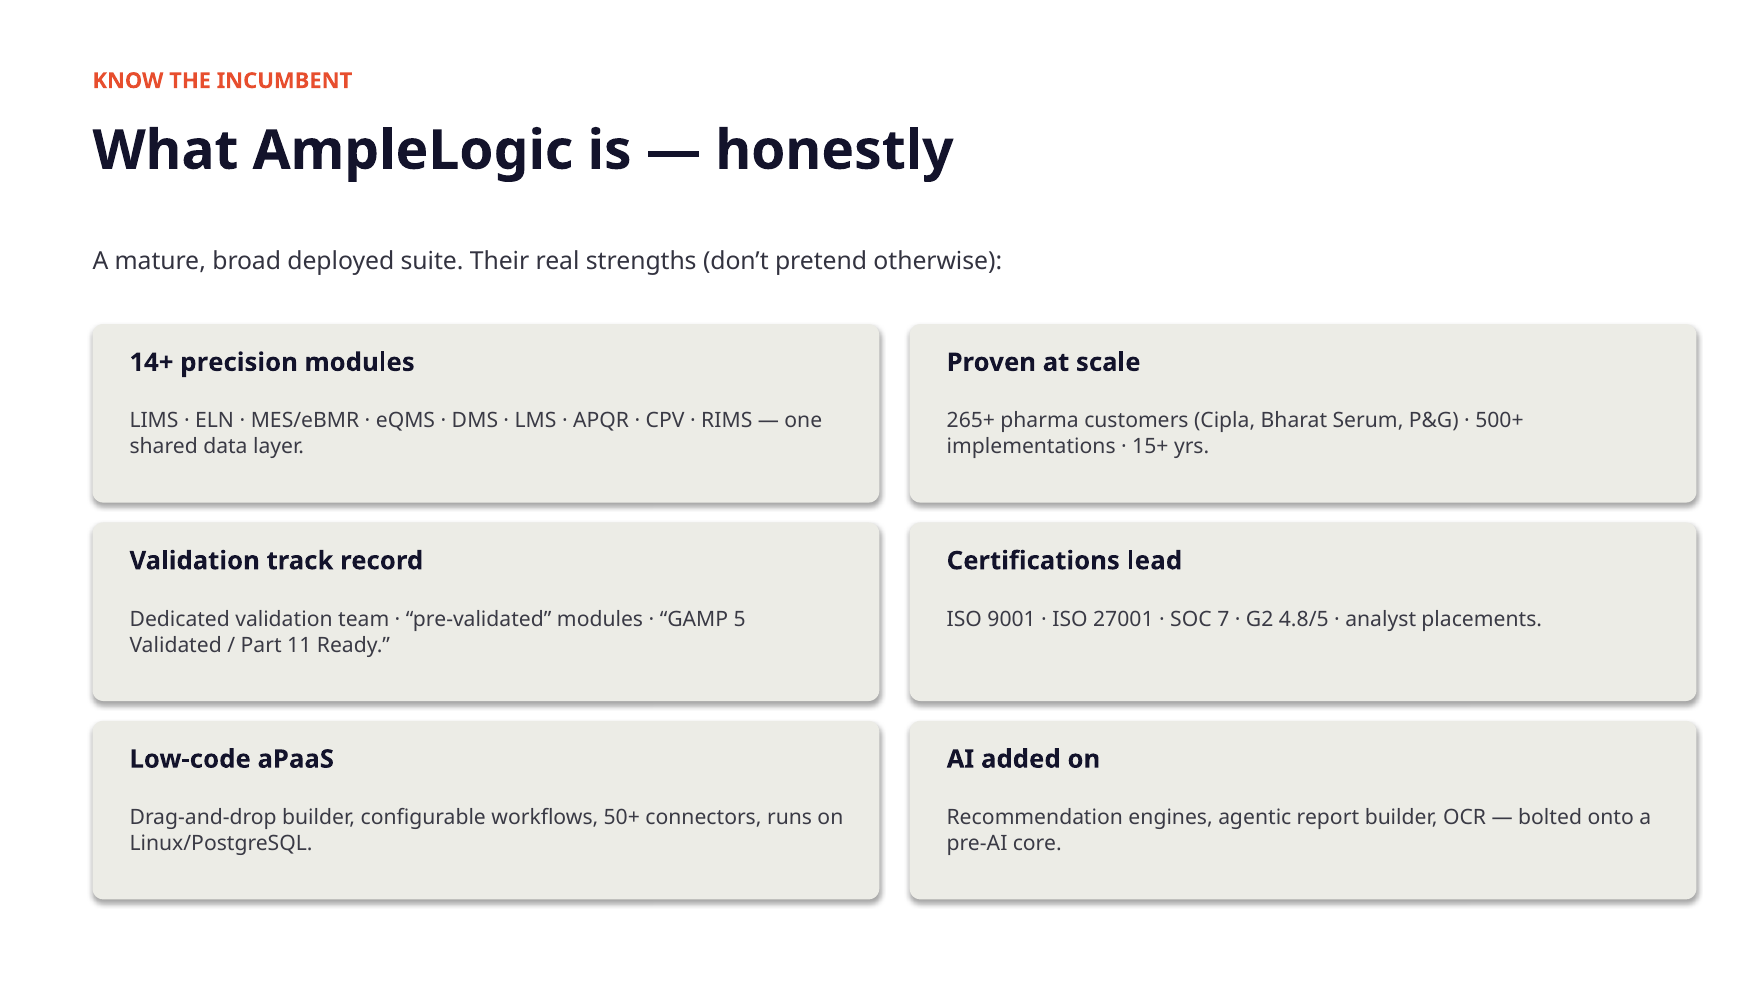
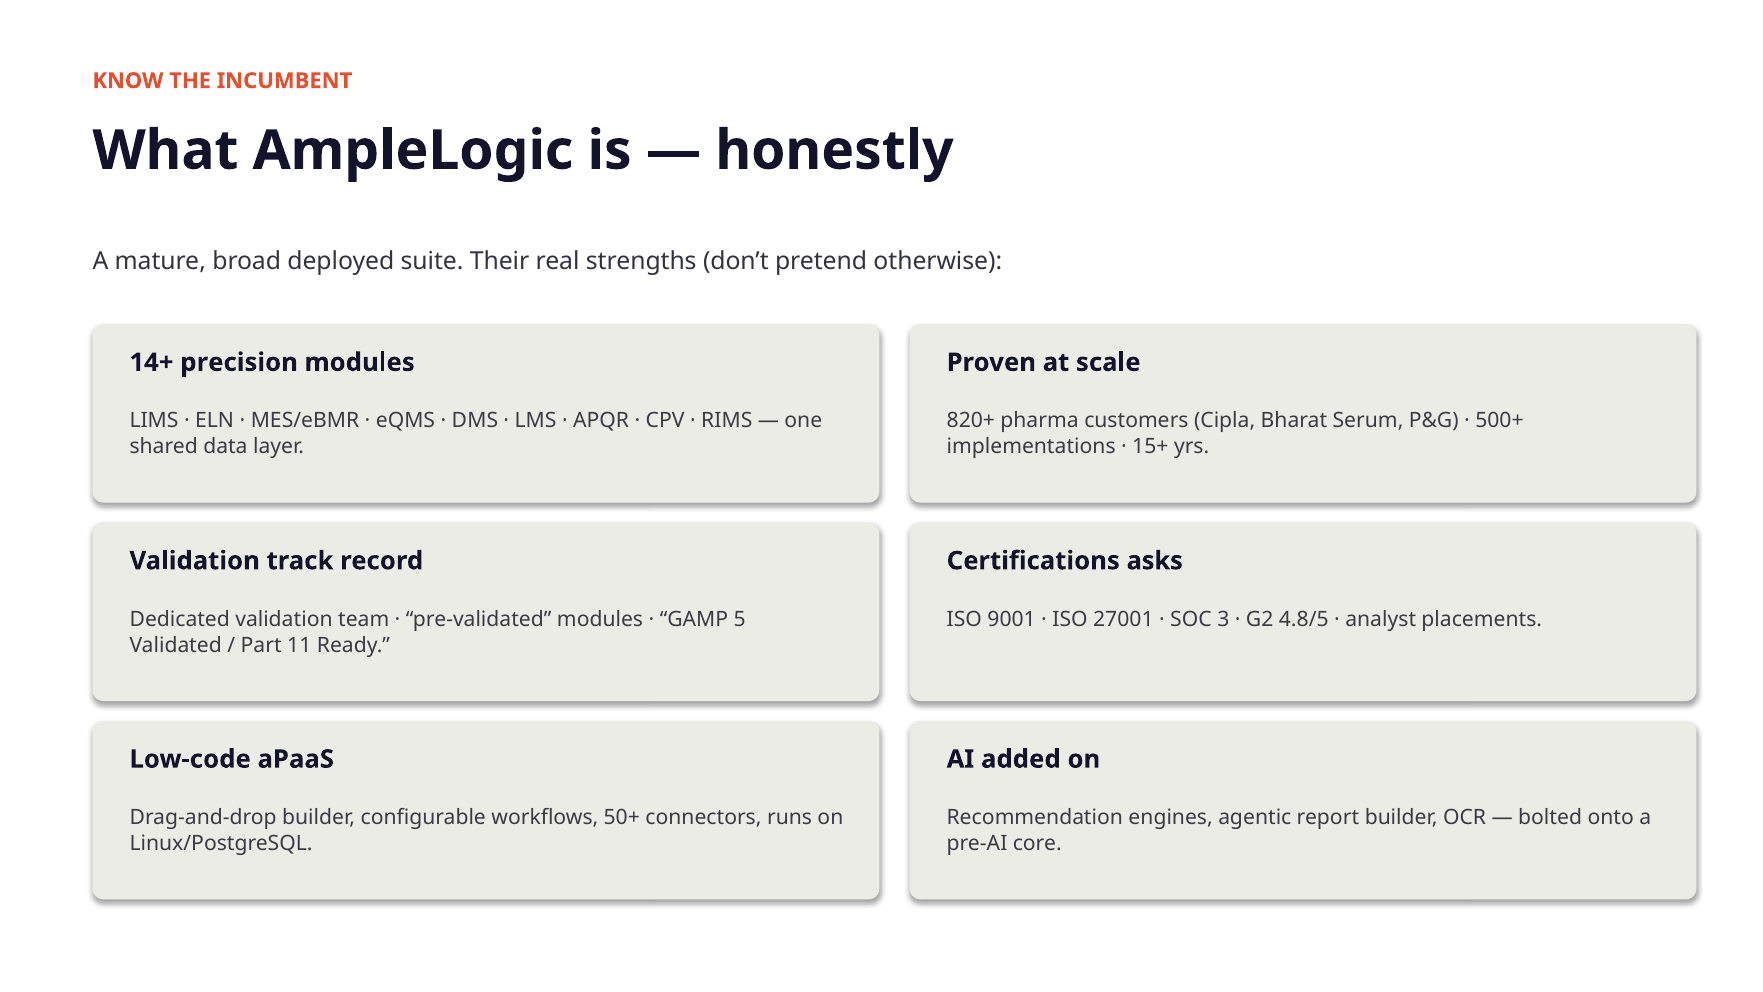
265+: 265+ -> 820+
lead: lead -> asks
7: 7 -> 3
